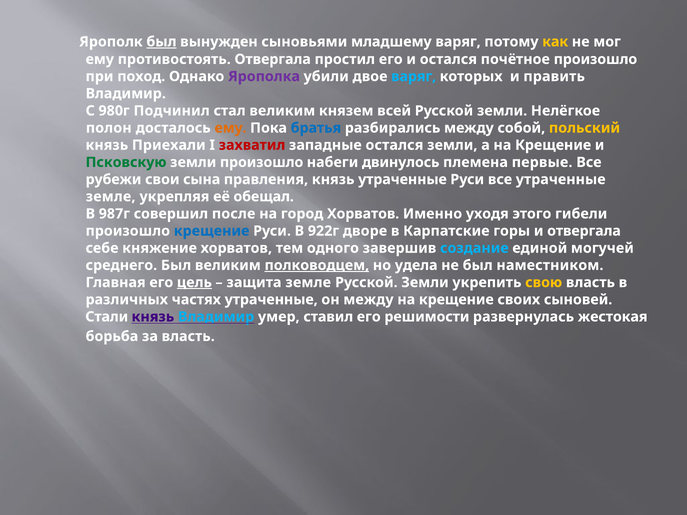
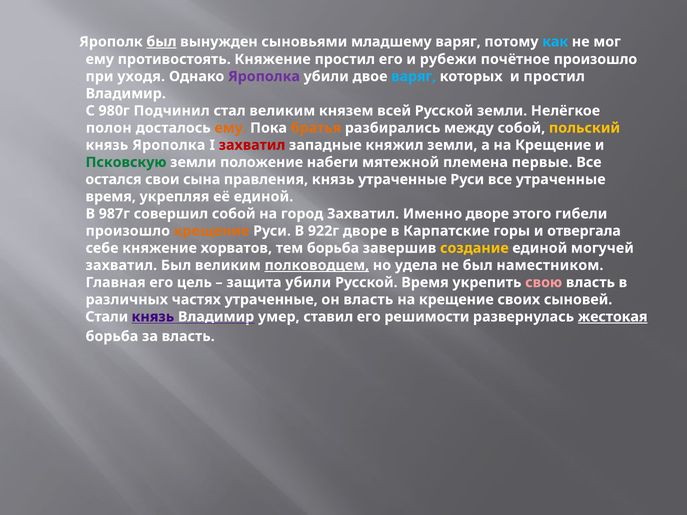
как colour: yellow -> light blue
противостоять Отвергала: Отвергала -> Княжение
и остался: остался -> рубежи
поход: поход -> уходя
и править: править -> простил
братья colour: blue -> orange
князь Приехали: Приехали -> Ярополка
западные остался: остался -> княжил
земли произошло: произошло -> положение
двинулось: двинулось -> мятежной
рубежи: рубежи -> остался
земле at (111, 197): земле -> время
её обещал: обещал -> единой
совершил после: после -> собой
город Хорватов: Хорватов -> Захватил
Именно уходя: уходя -> дворе
крещение at (212, 231) colour: blue -> orange
тем одного: одного -> борьба
создание colour: light blue -> yellow
среднего at (121, 265): среднего -> захватил
цель underline: present -> none
защита земле: земле -> убили
Земли at (425, 283): Земли -> Время
свою colour: yellow -> pink
он между: между -> власть
Владимир at (216, 317) colour: light blue -> white
жестокая underline: none -> present
